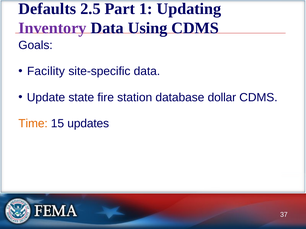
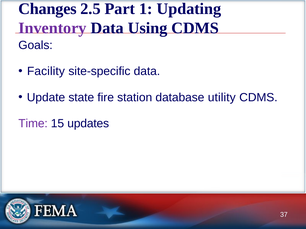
Defaults: Defaults -> Changes
dollar: dollar -> utility
Time colour: orange -> purple
